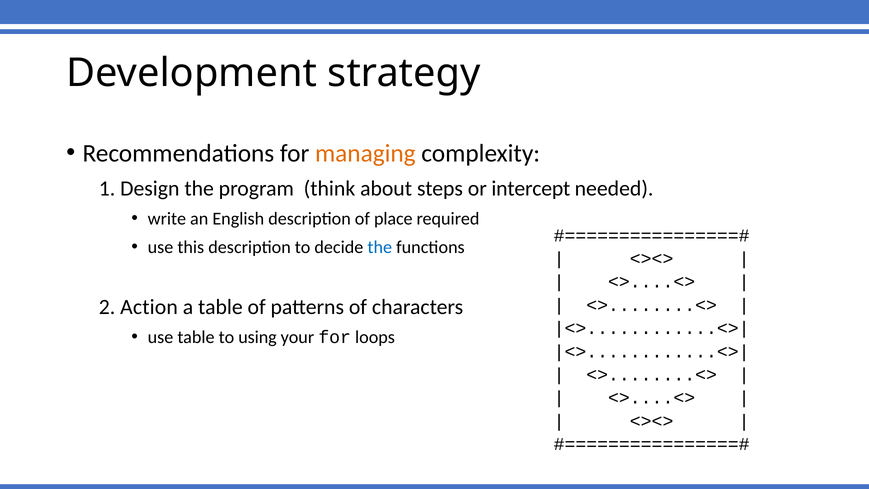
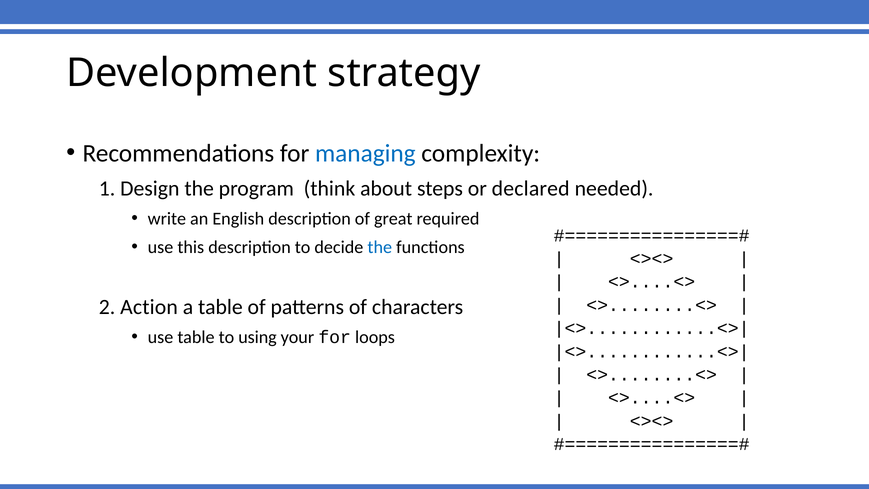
managing colour: orange -> blue
intercept: intercept -> declared
place: place -> great
